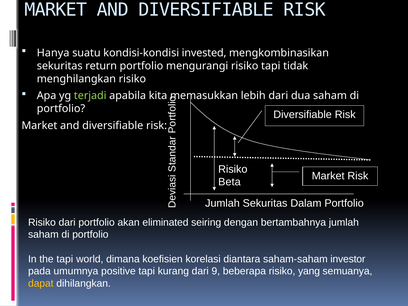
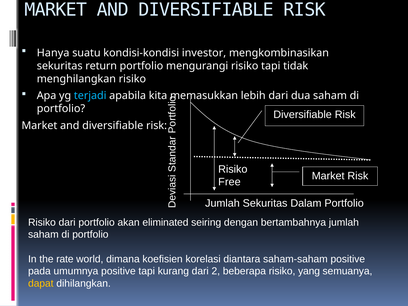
invested: invested -> investor
terjadi colour: light green -> light blue
Beta: Beta -> Free
the tapi: tapi -> rate
saham-saham investor: investor -> positive
9: 9 -> 2
